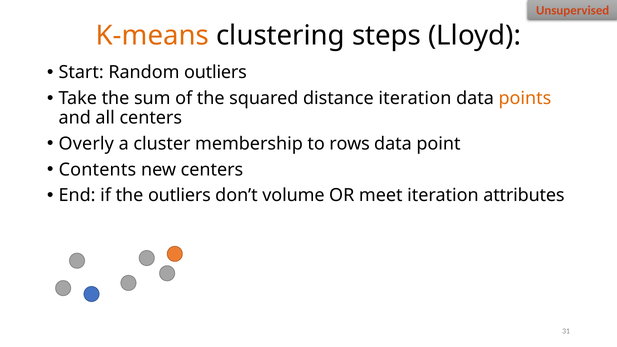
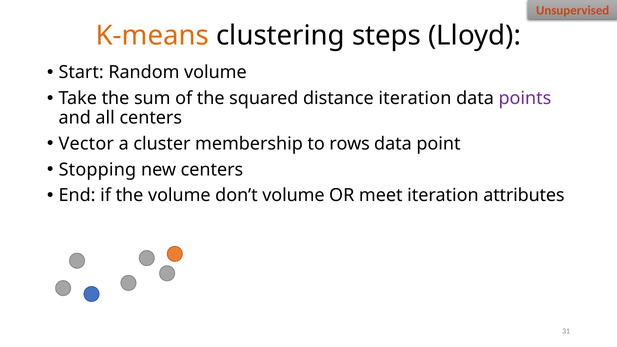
Random outliers: outliers -> volume
points colour: orange -> purple
Overly: Overly -> Vector
Contents: Contents -> Stopping
the outliers: outliers -> volume
